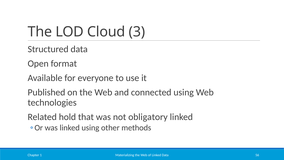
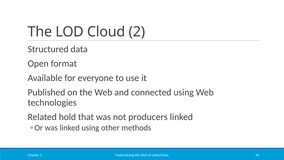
3: 3 -> 2
obligatory: obligatory -> producers
